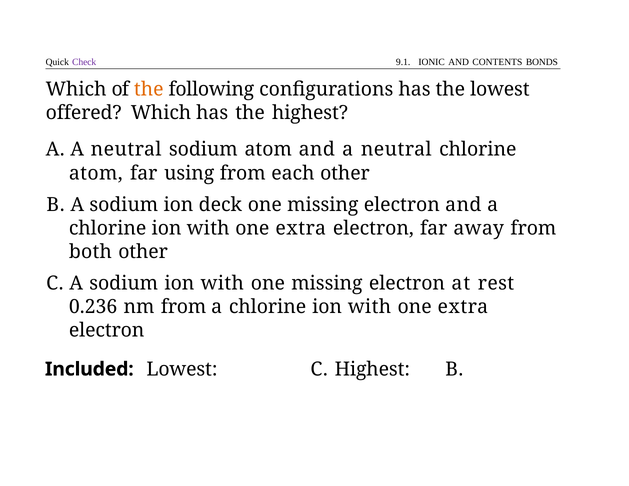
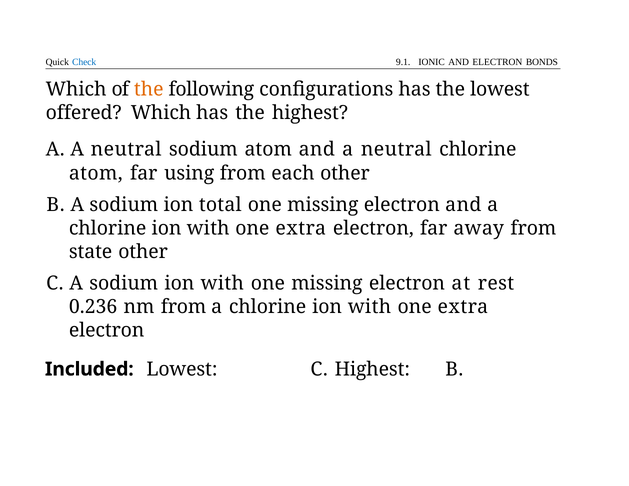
Check colour: purple -> blue
AND CONTENTS: CONTENTS -> ELECTRON
deck: deck -> total
both: both -> state
